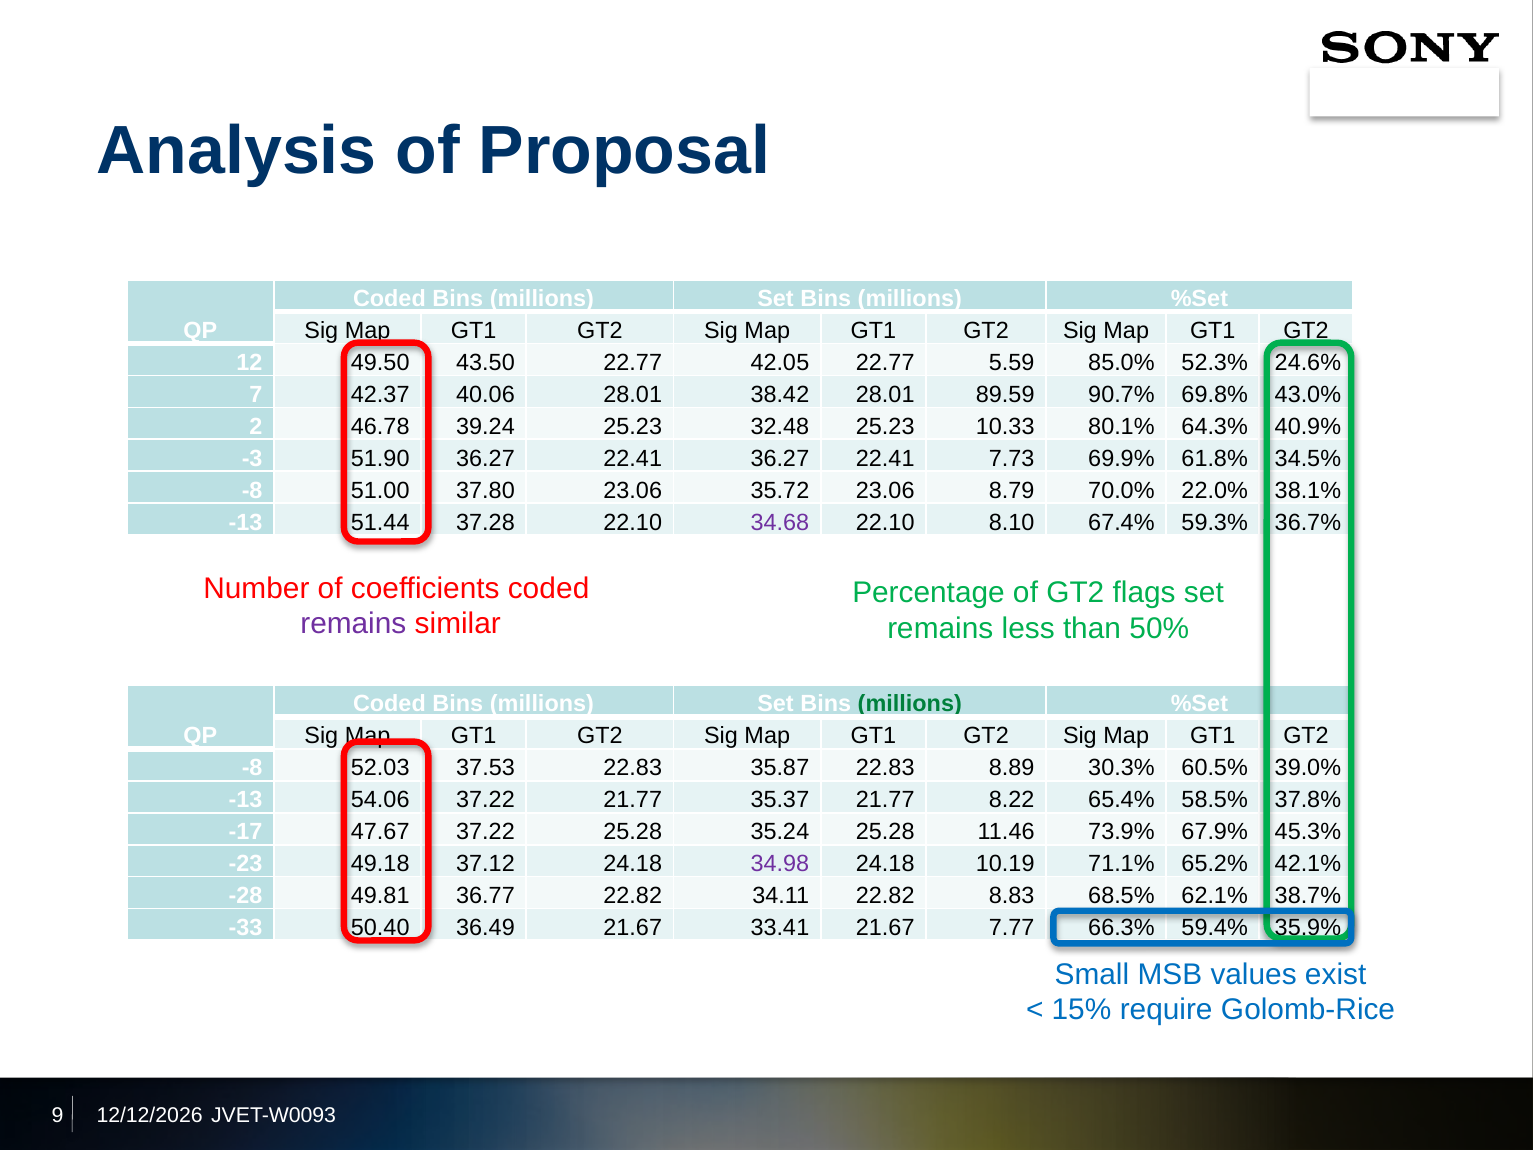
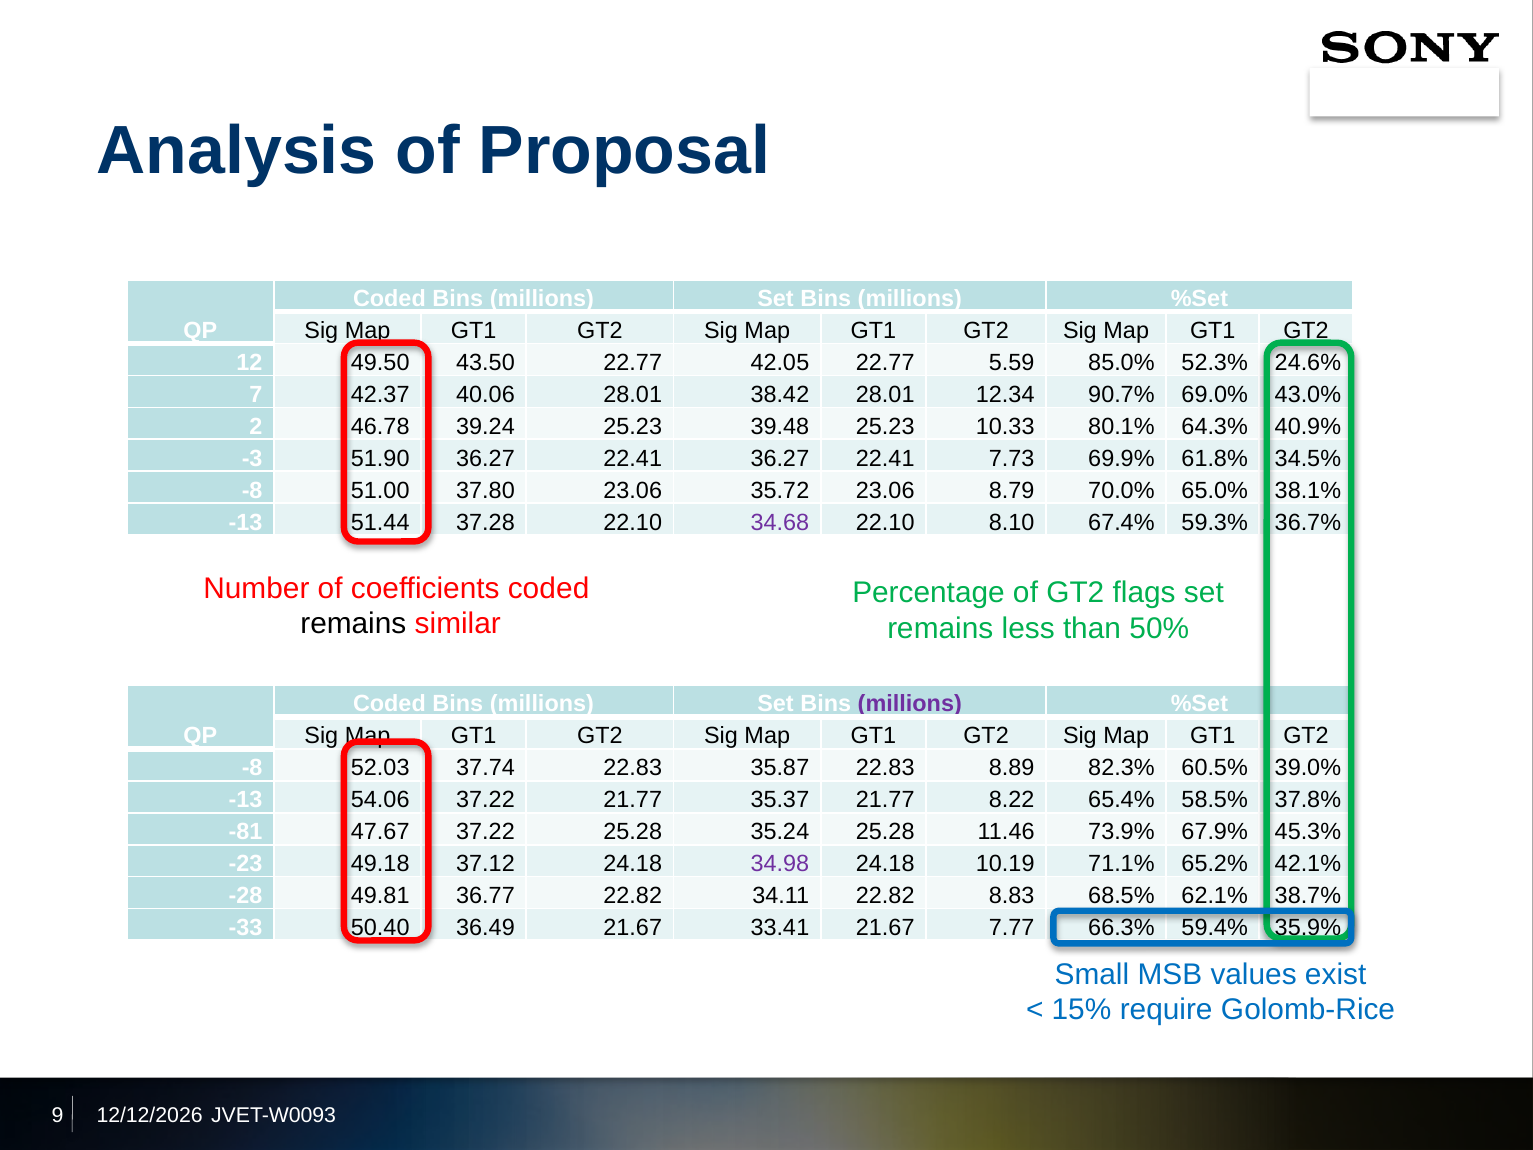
89.59: 89.59 -> 12.34
69.8%: 69.8% -> 69.0%
32.48: 32.48 -> 39.48
22.0%: 22.0% -> 65.0%
remains at (353, 624) colour: purple -> black
millions at (910, 704) colour: green -> purple
37.53: 37.53 -> 37.74
30.3%: 30.3% -> 82.3%
-17: -17 -> -81
